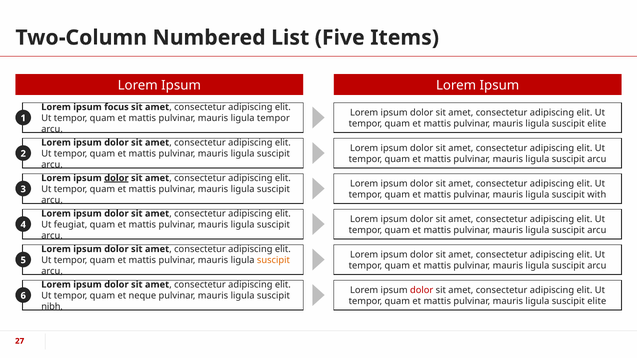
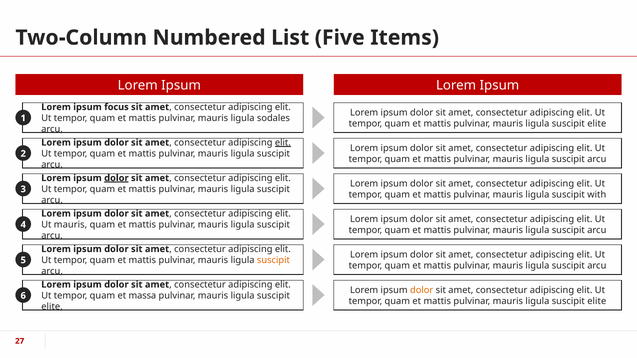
ligula tempor: tempor -> sodales
elit at (283, 143) underline: none -> present
Ut feugiat: feugiat -> mauris
dolor at (422, 290) colour: red -> orange
neque: neque -> massa
nibh at (52, 307): nibh -> elite
